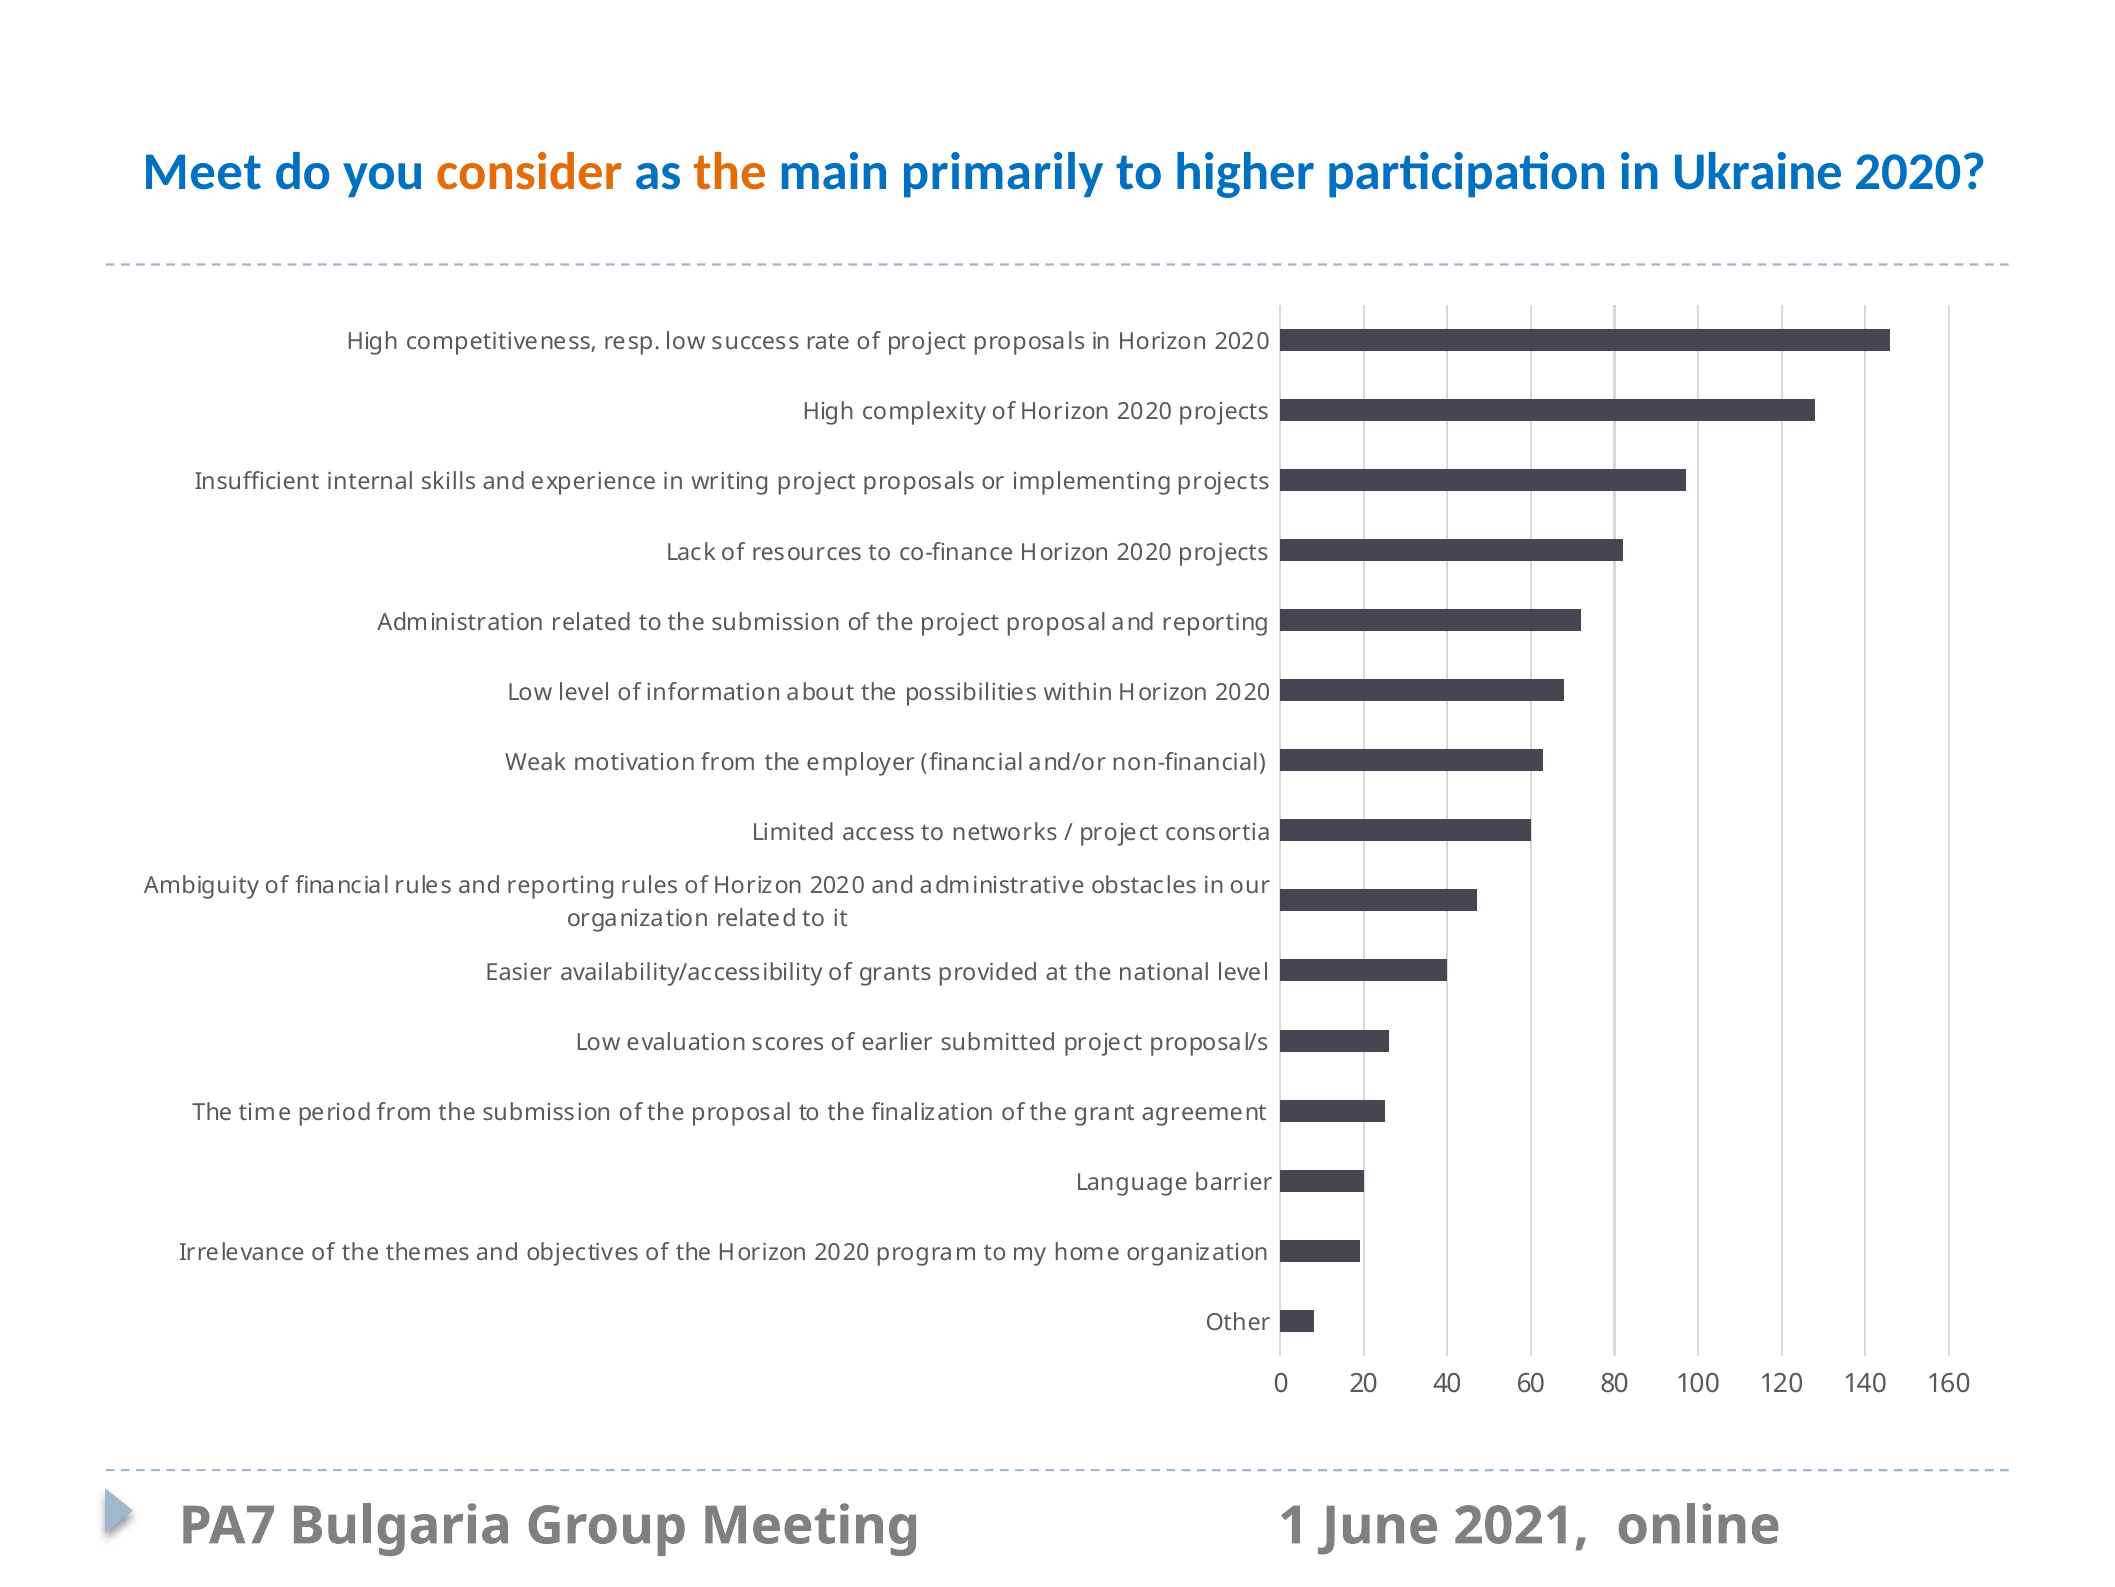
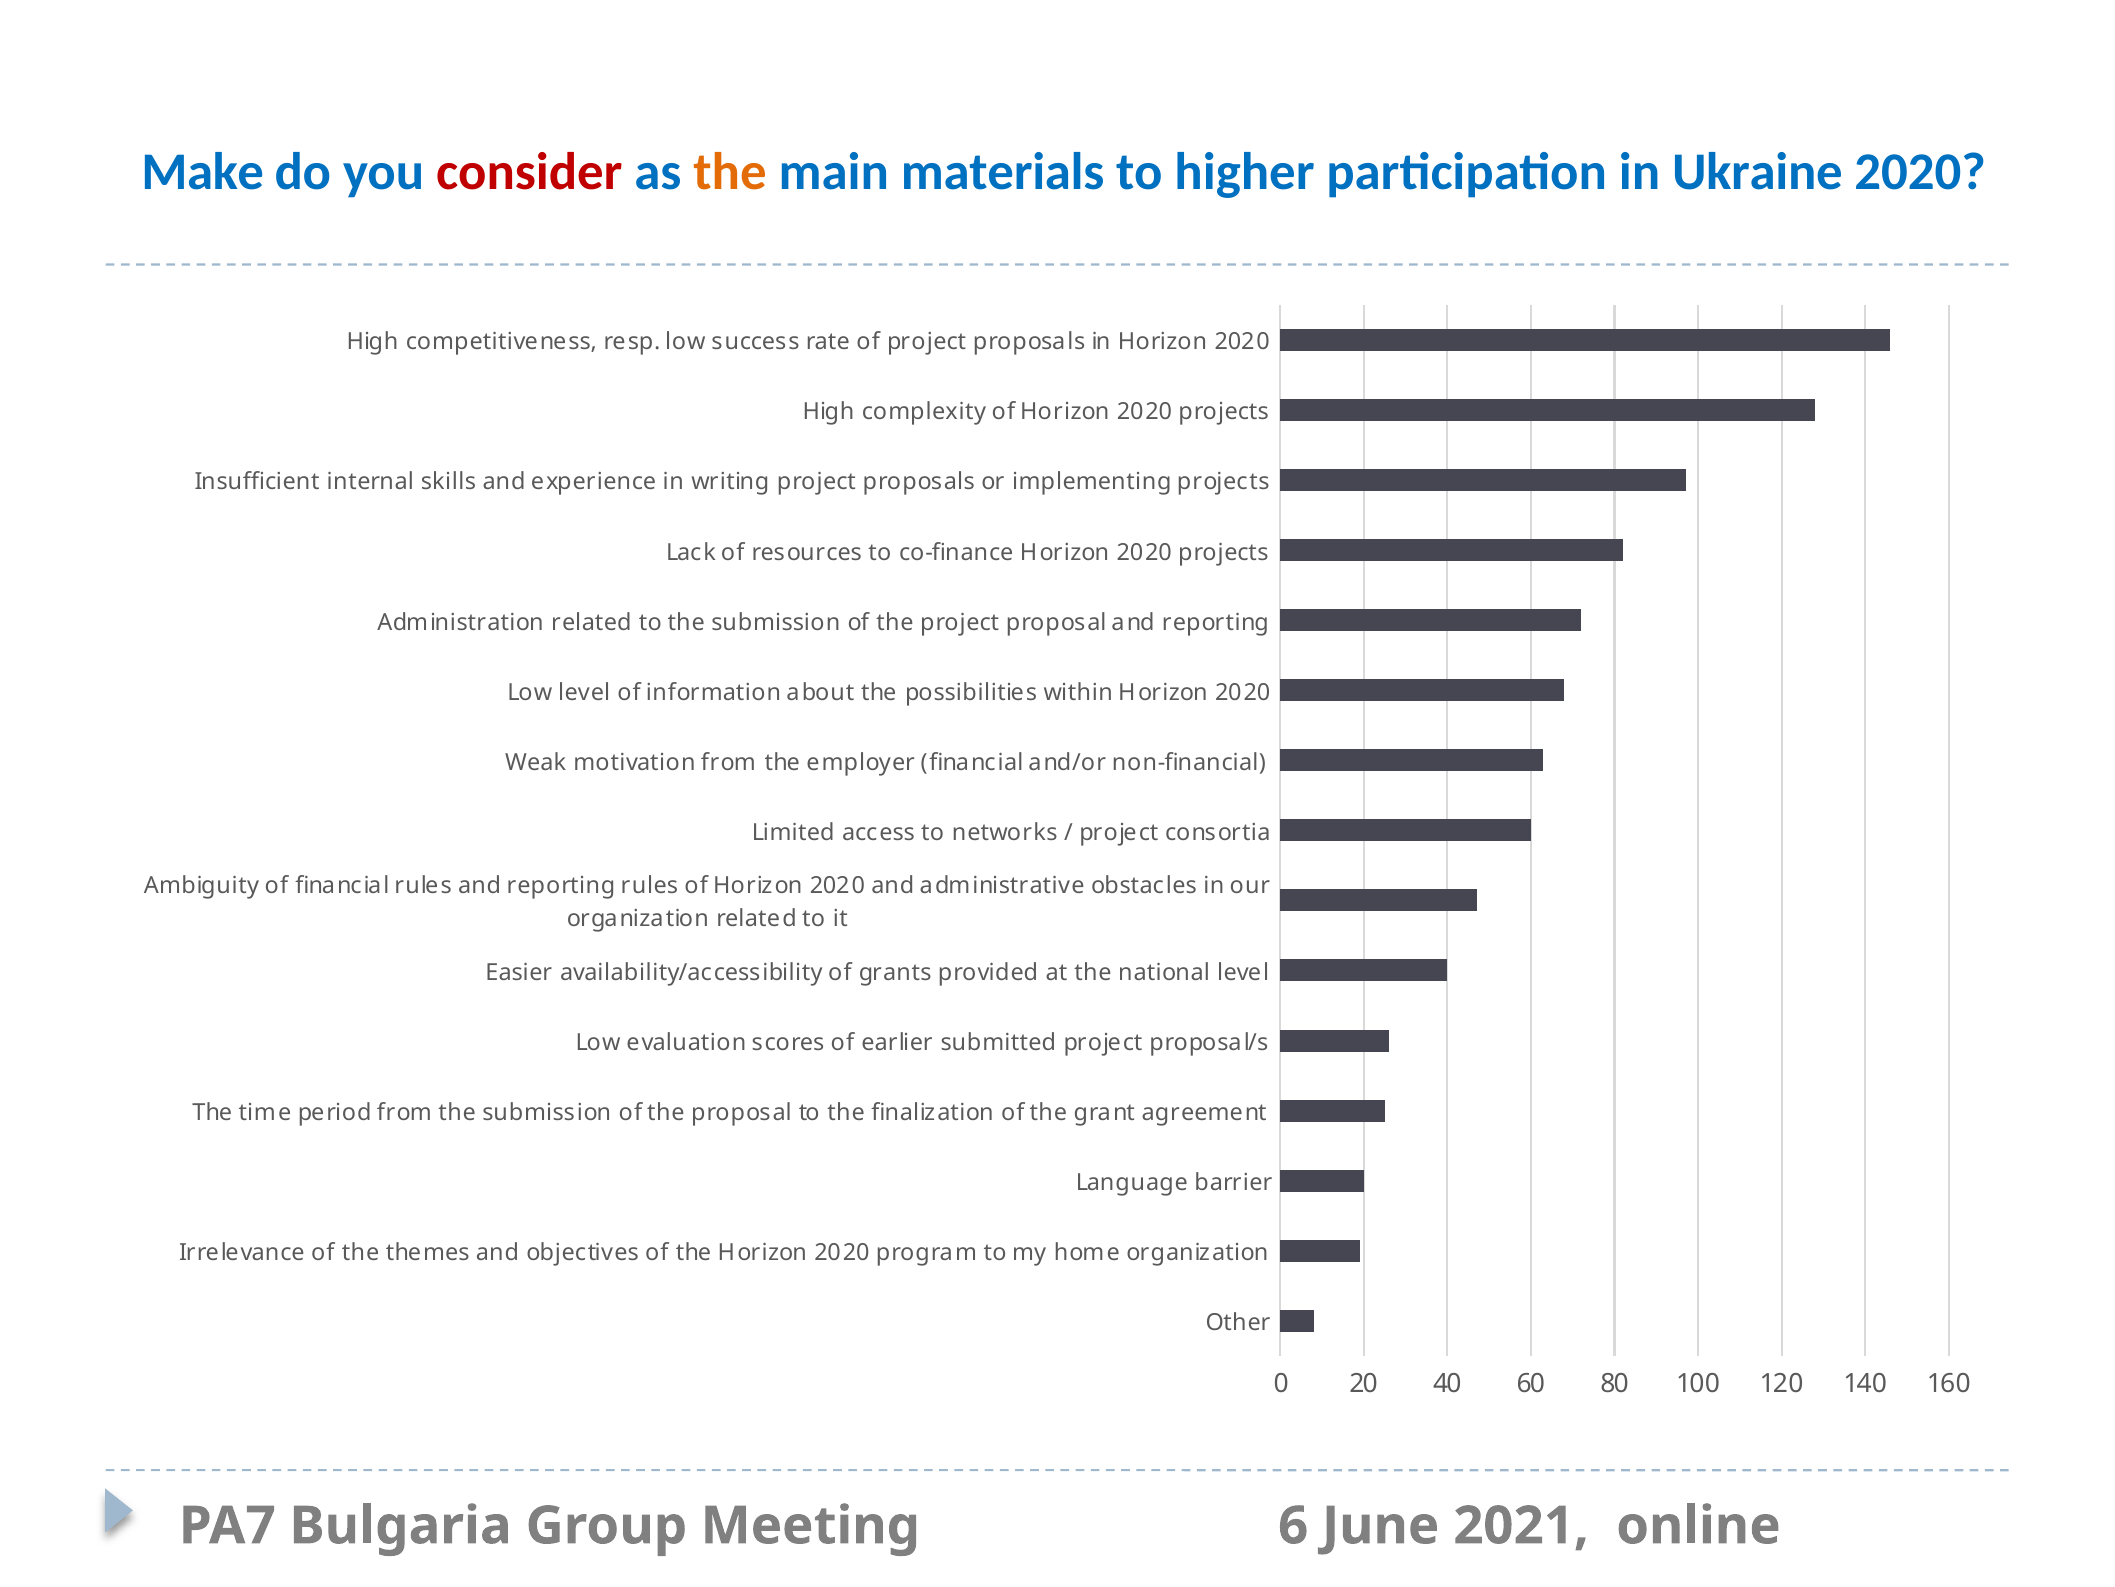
Meet: Meet -> Make
consider colour: orange -> red
primarily: primarily -> materials
1: 1 -> 6
